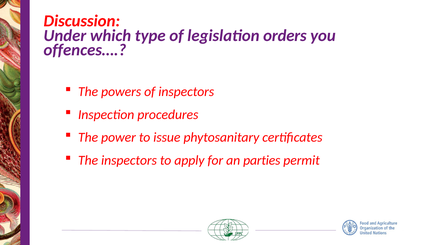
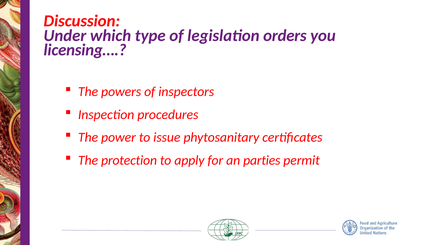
offences…: offences… -> licensing…
The inspectors: inspectors -> protection
